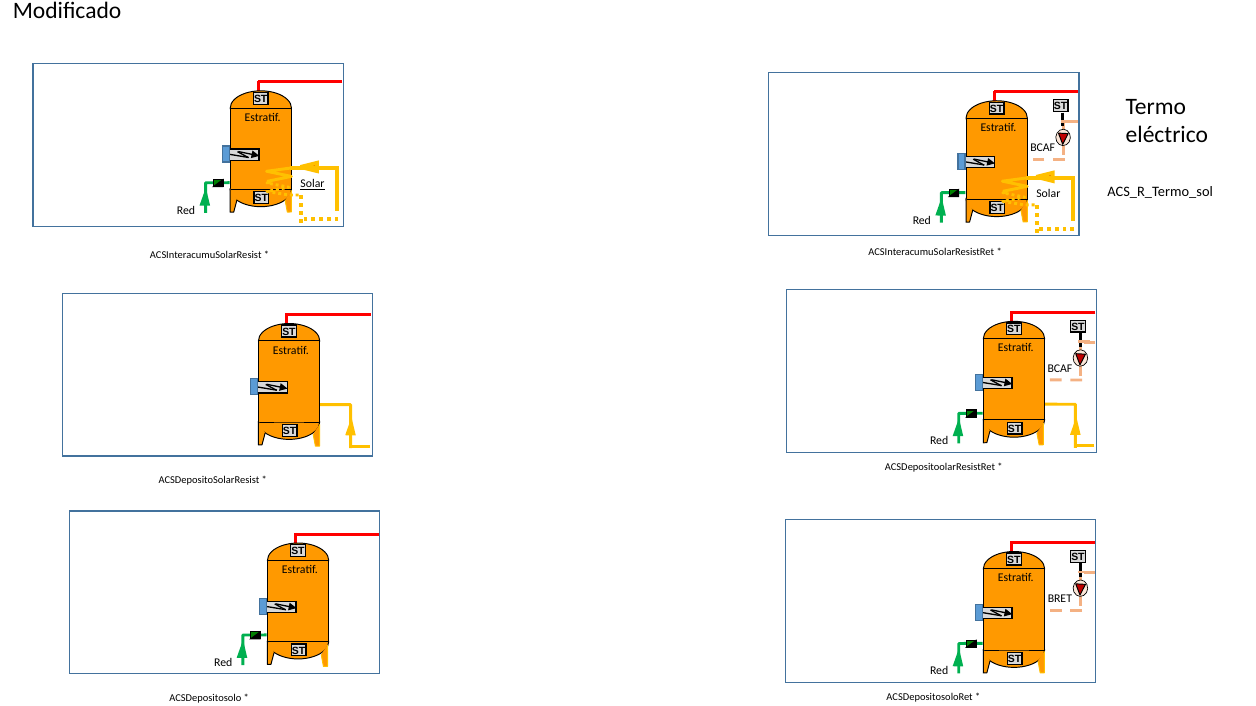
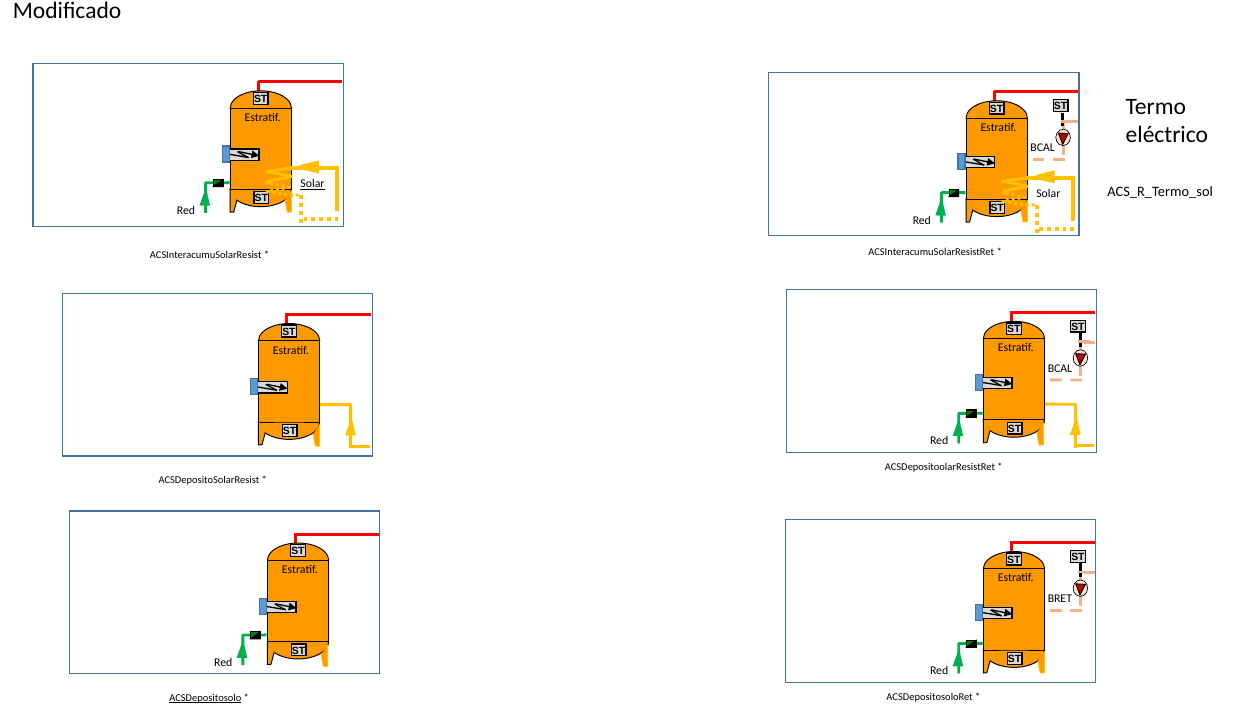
BCAF at (1043, 148): BCAF -> BCAL
BCAF at (1060, 369): BCAF -> BCAL
ACSDepositosolo underline: none -> present
